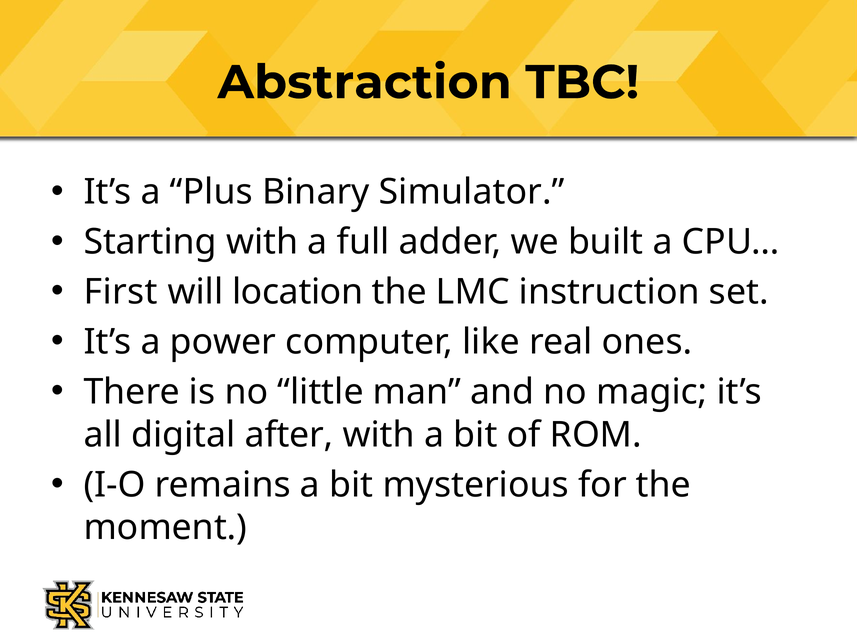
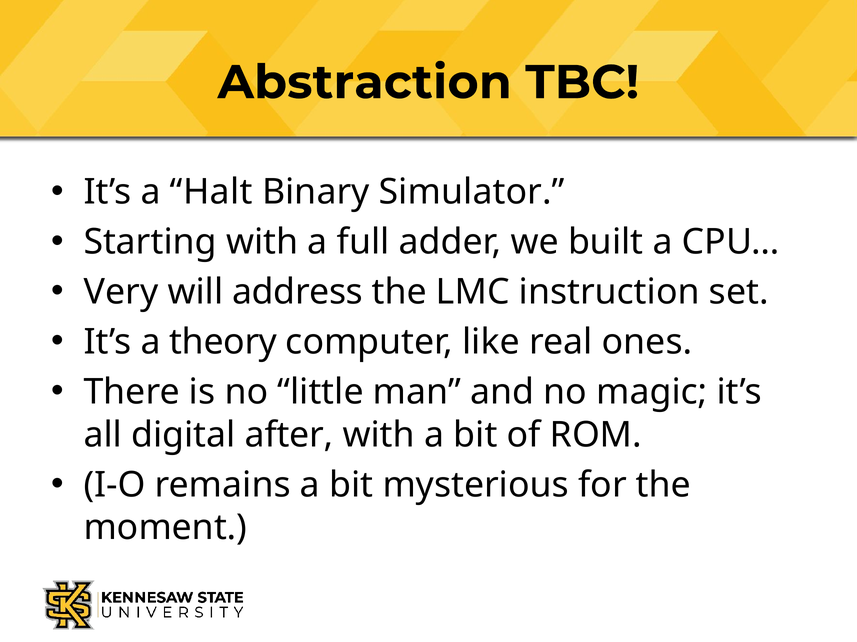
Plus: Plus -> Halt
First: First -> Very
location: location -> address
power: power -> theory
